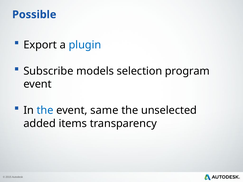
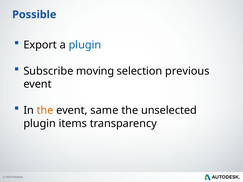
models: models -> moving
program: program -> previous
the at (45, 110) colour: blue -> orange
added at (40, 124): added -> plugin
